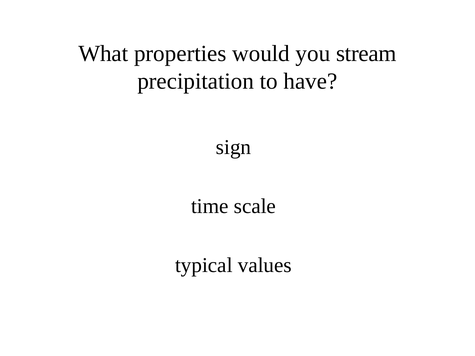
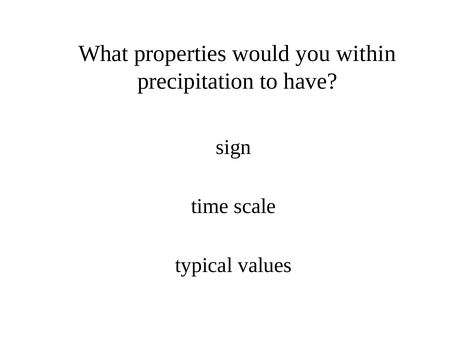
stream: stream -> within
